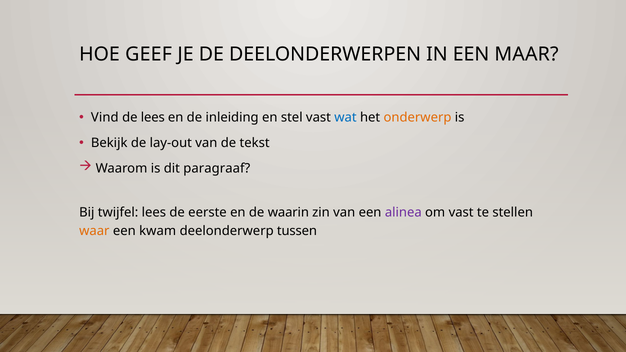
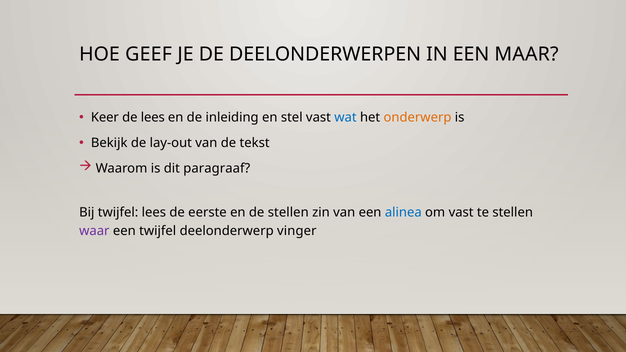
Vind: Vind -> Keer
de waarin: waarin -> stellen
alinea colour: purple -> blue
waar colour: orange -> purple
een kwam: kwam -> twijfel
tussen: tussen -> vinger
